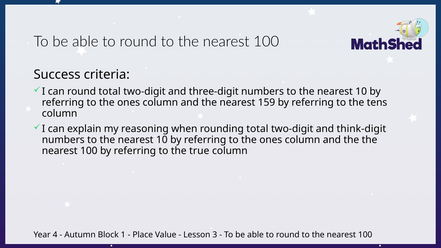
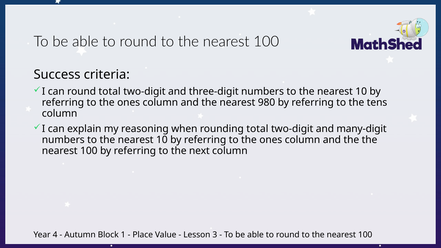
159: 159 -> 980
think-digit: think-digit -> many-digit
true: true -> next
